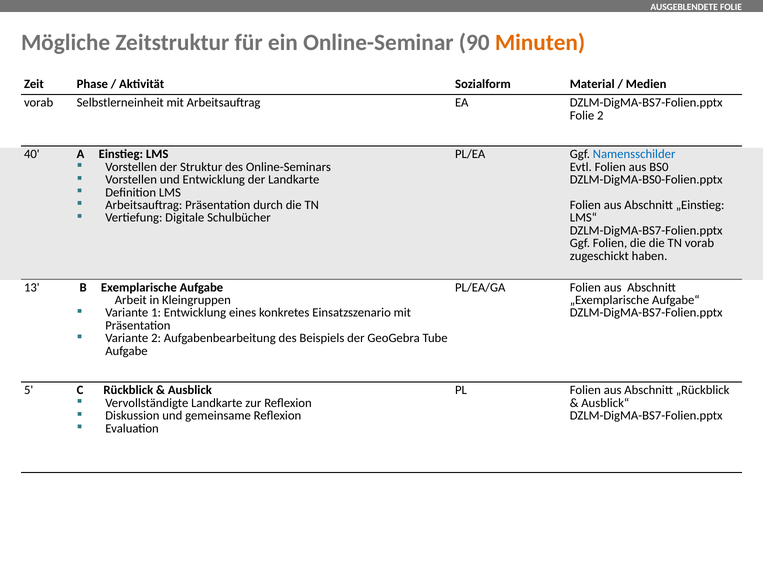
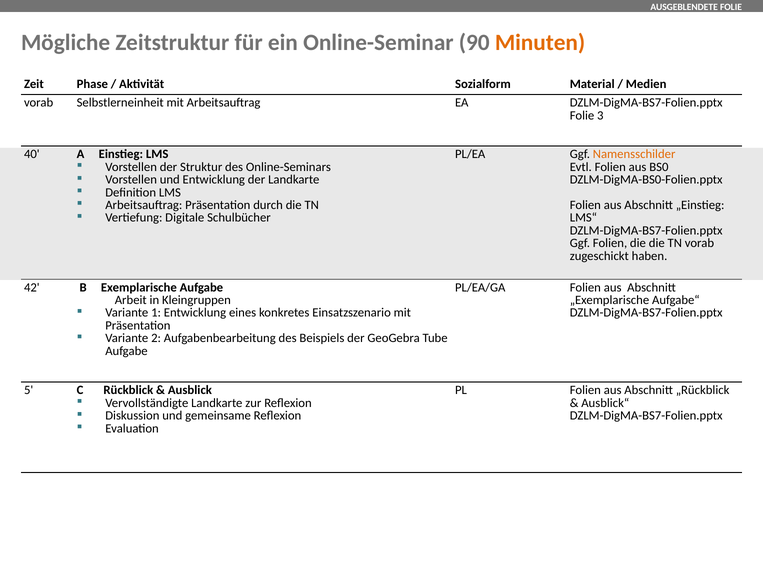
Folie 2: 2 -> 3
Namensschilder colour: blue -> orange
13: 13 -> 42
